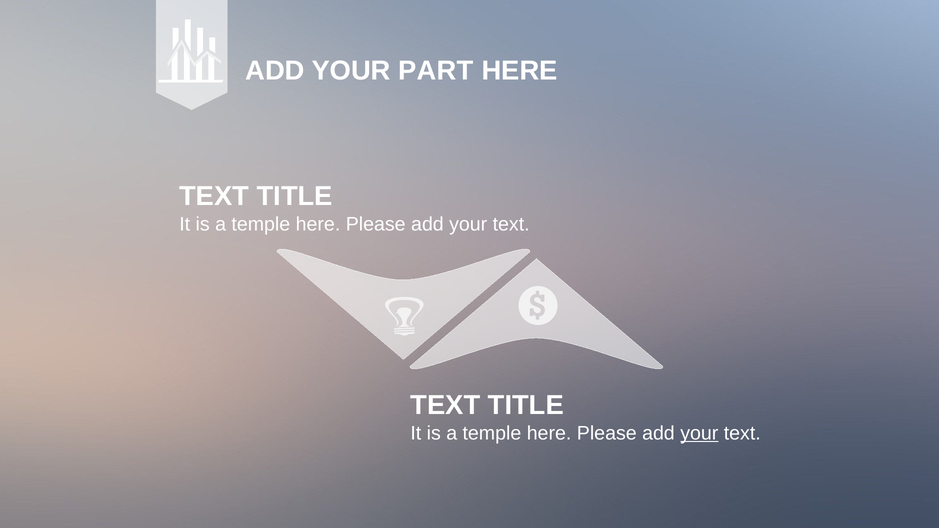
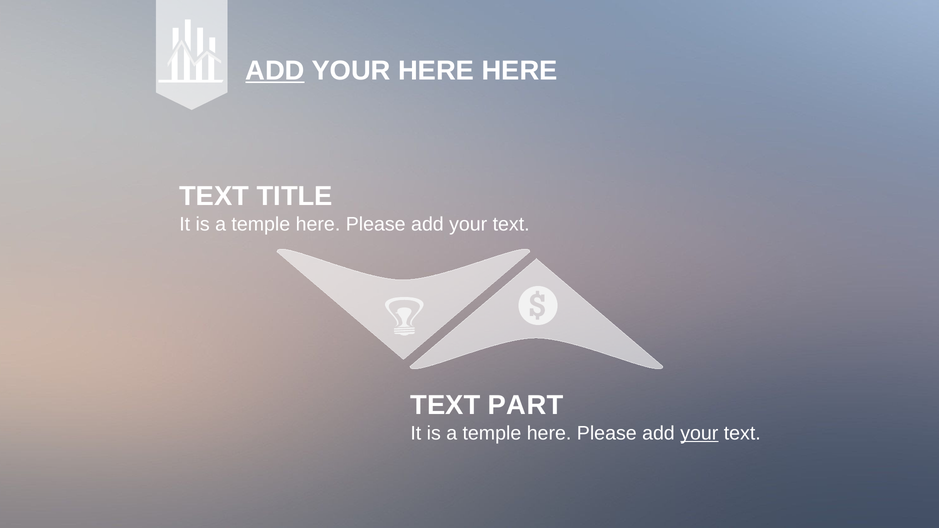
ADD at (275, 71) underline: none -> present
YOUR PART: PART -> HERE
TITLE at (526, 406): TITLE -> PART
